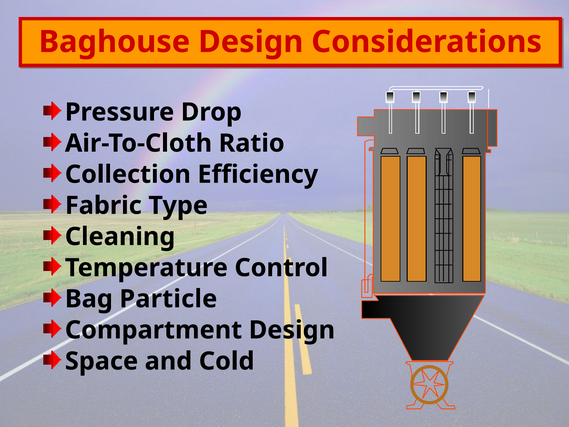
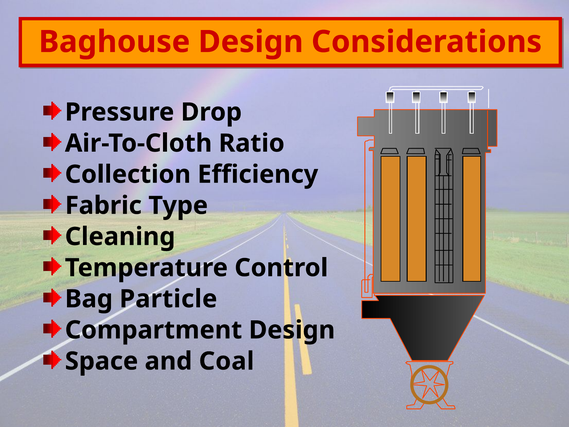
Cold: Cold -> Coal
